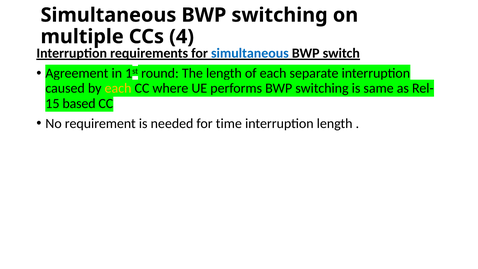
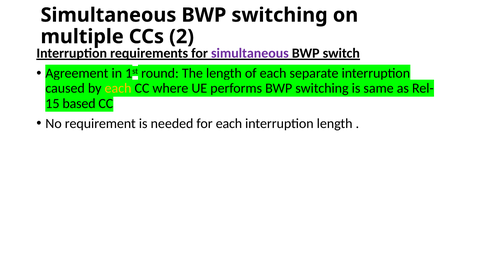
4: 4 -> 2
simultaneous at (250, 53) colour: blue -> purple
for time: time -> each
